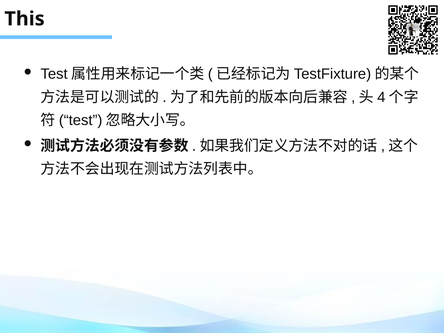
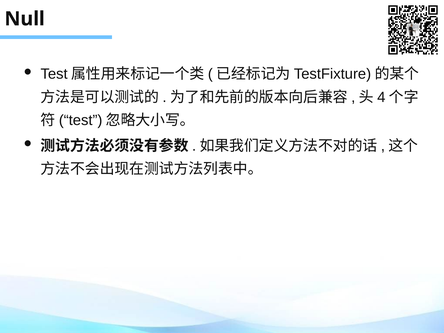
This: This -> Null
